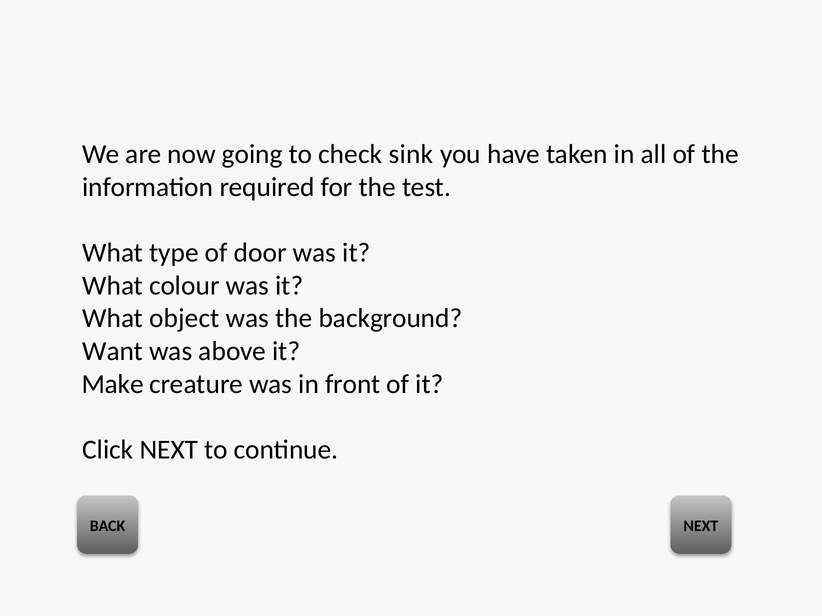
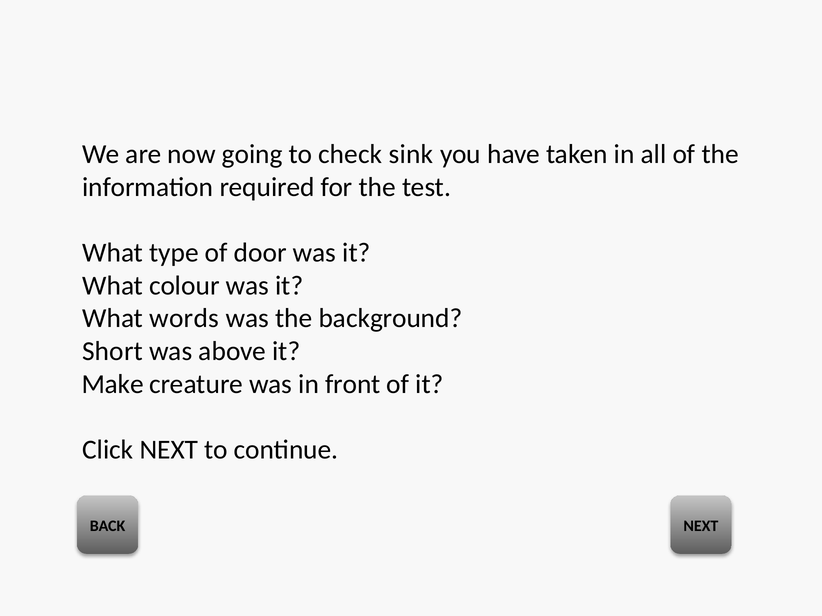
object: object -> words
Want: Want -> Short
